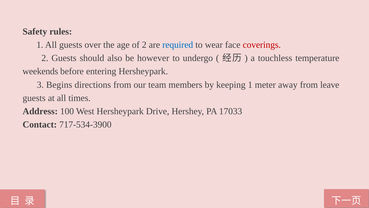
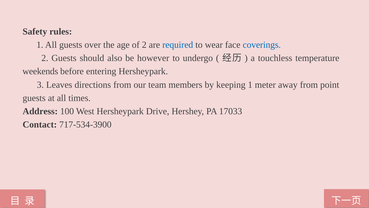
coverings colour: red -> blue
Begins: Begins -> Leaves
leave: leave -> point
